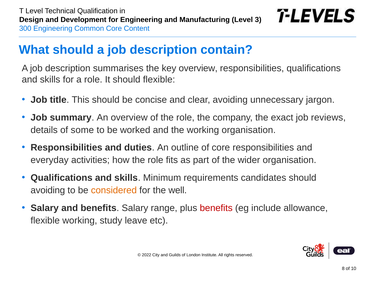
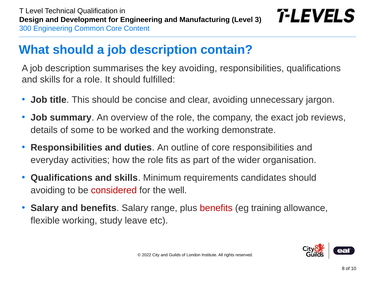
key overview: overview -> avoiding
should flexible: flexible -> fulfilled
working organisation: organisation -> demonstrate
considered colour: orange -> red
include: include -> training
